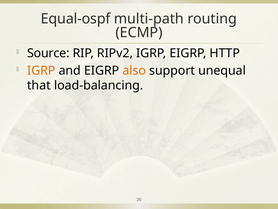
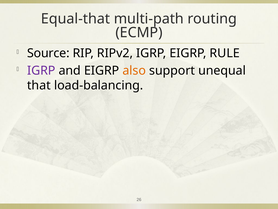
Equal-ospf: Equal-ospf -> Equal-that
HTTP: HTTP -> RULE
IGRP at (41, 70) colour: orange -> purple
